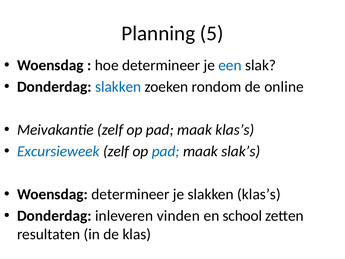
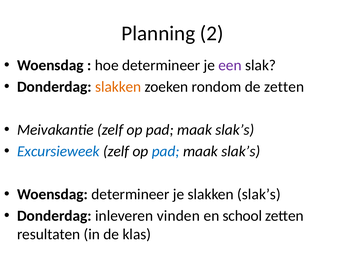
5: 5 -> 2
een colour: blue -> purple
slakken at (118, 87) colour: blue -> orange
de online: online -> zetten
klas’s at (235, 130): klas’s -> slak’s
slakken klas’s: klas’s -> slak’s
